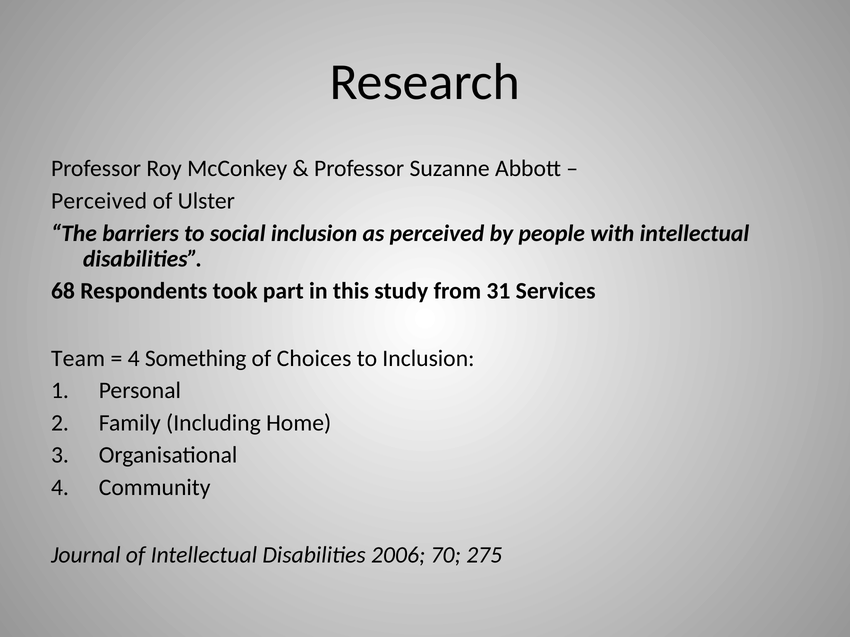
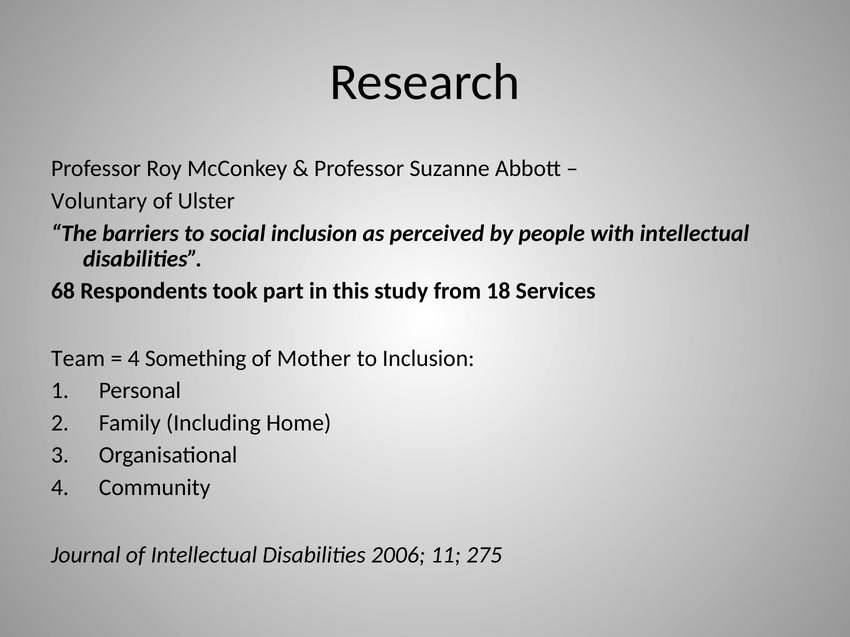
Perceived at (99, 201): Perceived -> Voluntary
31: 31 -> 18
Choices: Choices -> Mother
70: 70 -> 11
